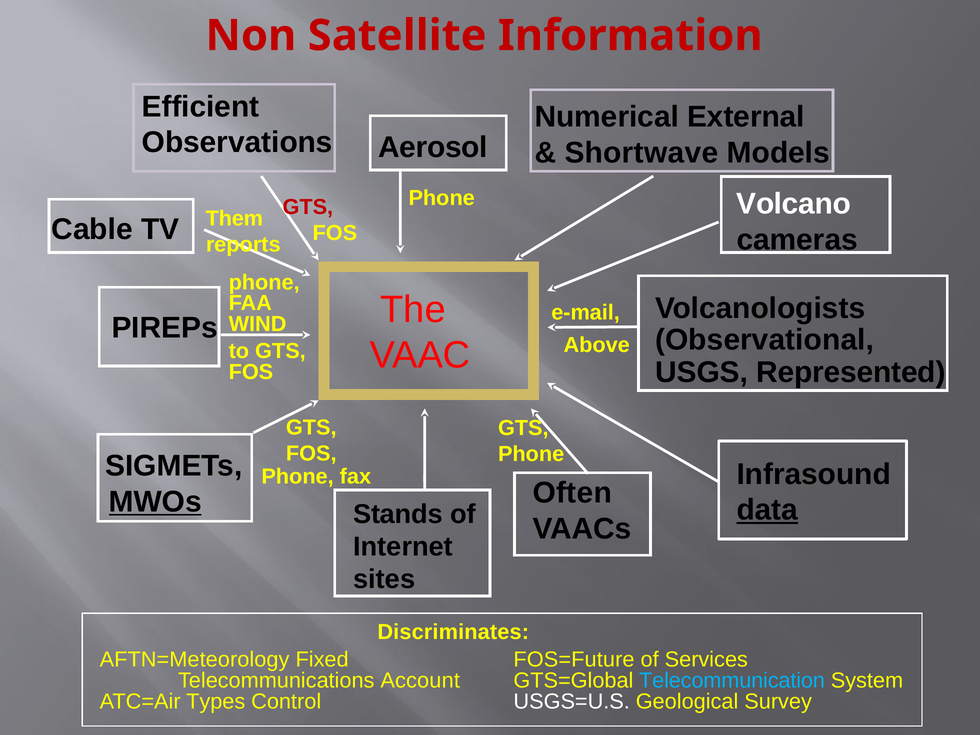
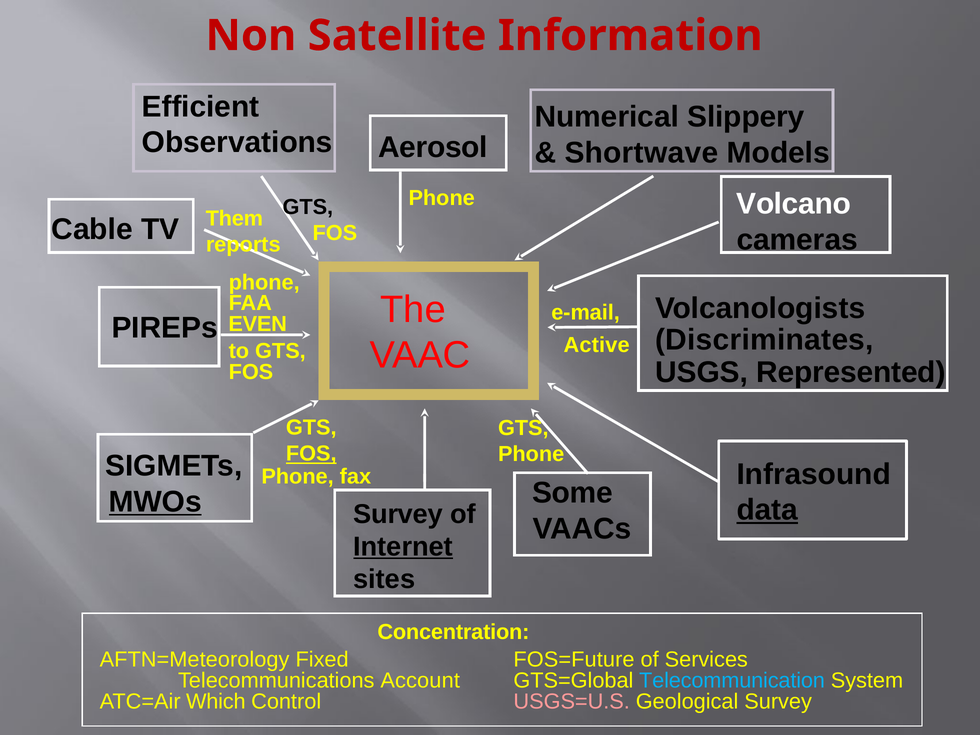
External: External -> Slippery
GTS at (308, 207) colour: red -> black
WIND: WIND -> EVEN
Observational: Observational -> Discriminates
Above: Above -> Active
FOS at (311, 454) underline: none -> present
Often: Often -> Some
Stands at (398, 514): Stands -> Survey
Internet underline: none -> present
Discriminates: Discriminates -> Concentration
Types: Types -> Which
USGS=U.S colour: white -> pink
